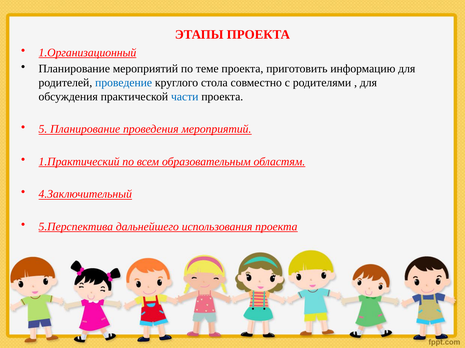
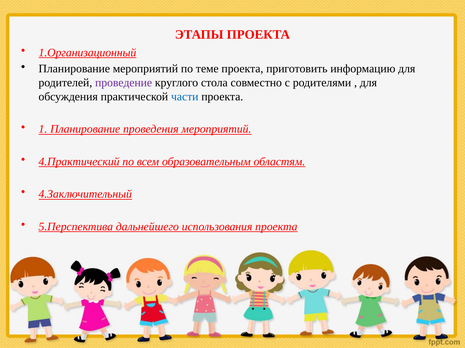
проведение colour: blue -> purple
5: 5 -> 1
1.Практический: 1.Практический -> 4.Практический
